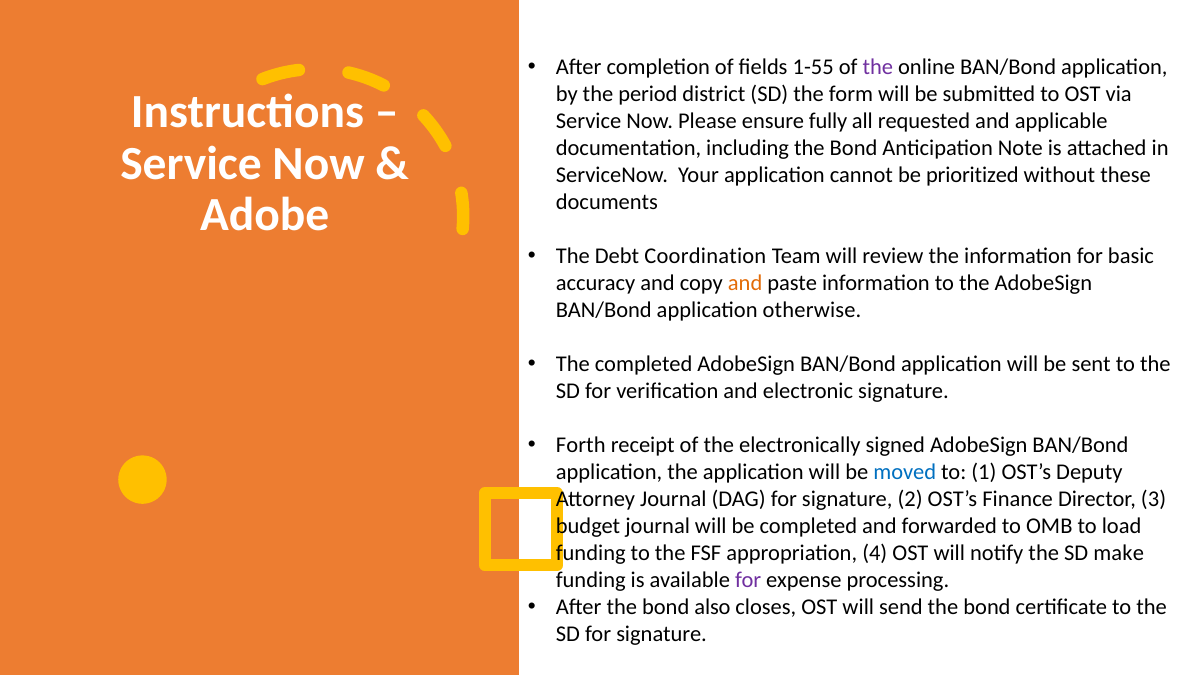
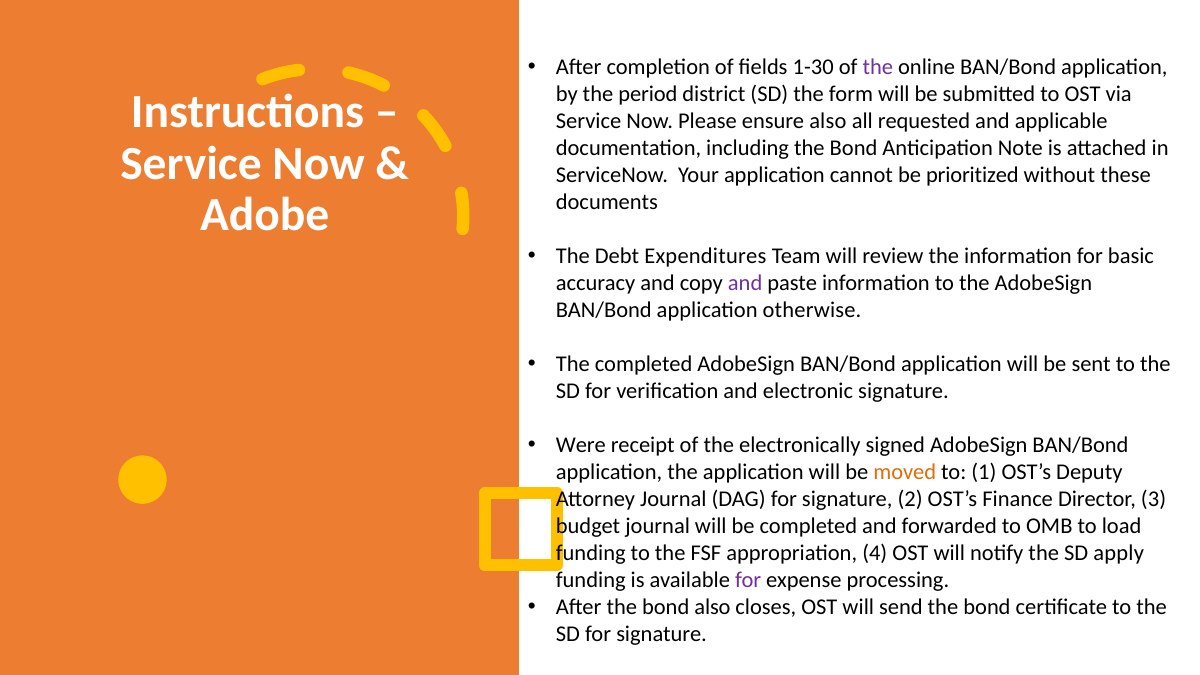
1-55: 1-55 -> 1-30
ensure fully: fully -> also
Coordination: Coordination -> Expenditures
and at (745, 283) colour: orange -> purple
Forth: Forth -> Were
moved colour: blue -> orange
make: make -> apply
